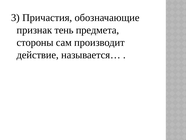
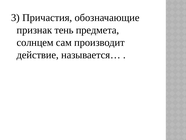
стороны: стороны -> солнцем
